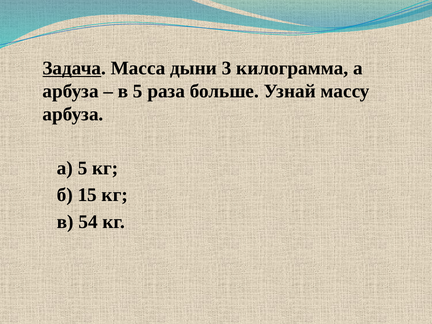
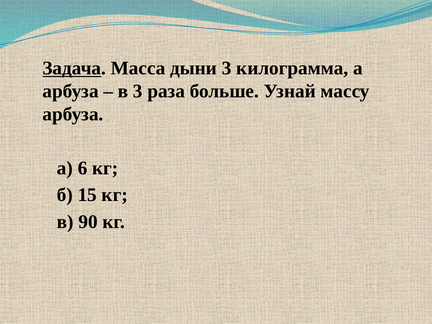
в 5: 5 -> 3
а 5: 5 -> 6
54: 54 -> 90
